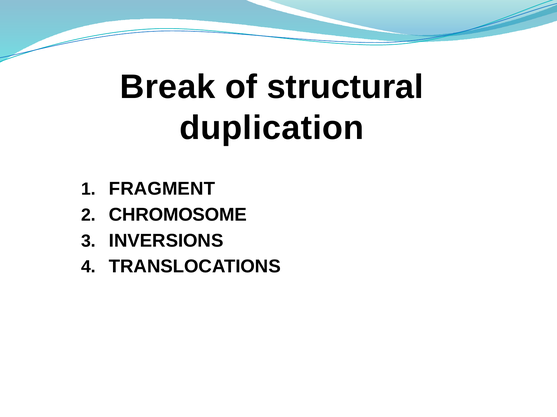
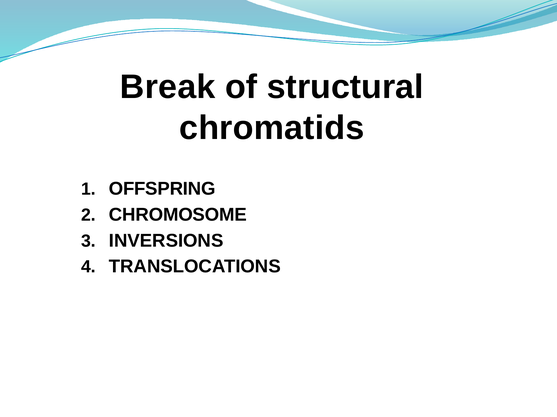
duplication: duplication -> chromatids
FRAGMENT: FRAGMENT -> OFFSPRING
